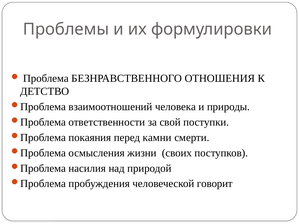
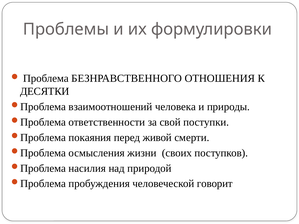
ДЕТСТВО: ДЕТСТВО -> ДЕСЯТКИ
камни: камни -> живой
